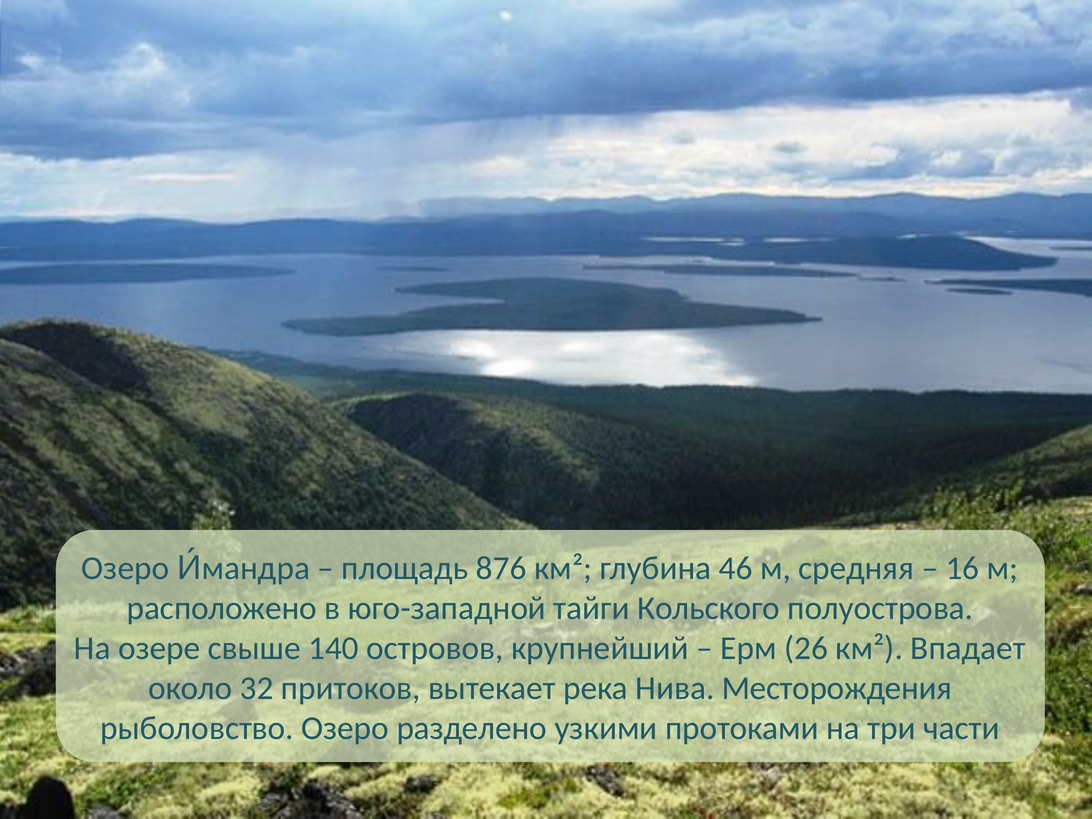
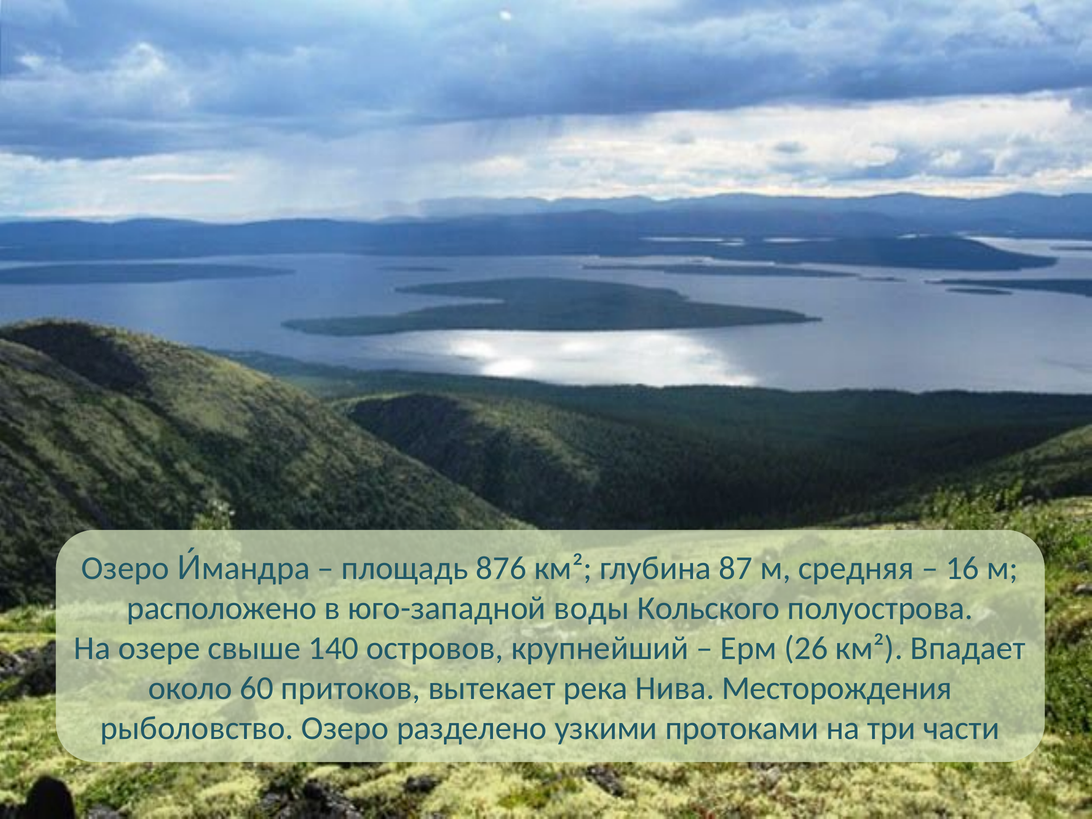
46: 46 -> 87
тайги: тайги -> воды
32: 32 -> 60
